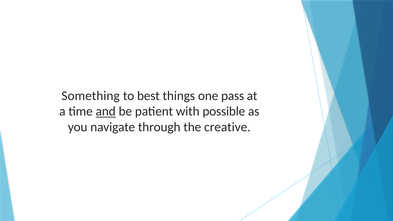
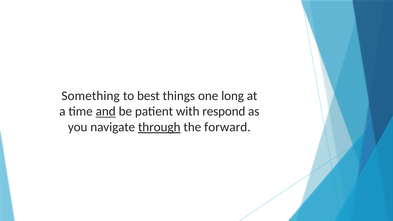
pass: pass -> long
possible: possible -> respond
through underline: none -> present
creative: creative -> forward
